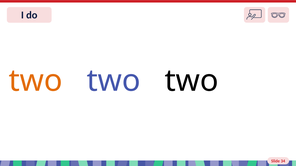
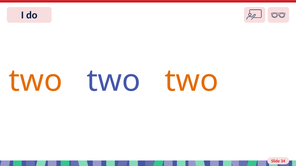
two at (192, 81) colour: black -> orange
